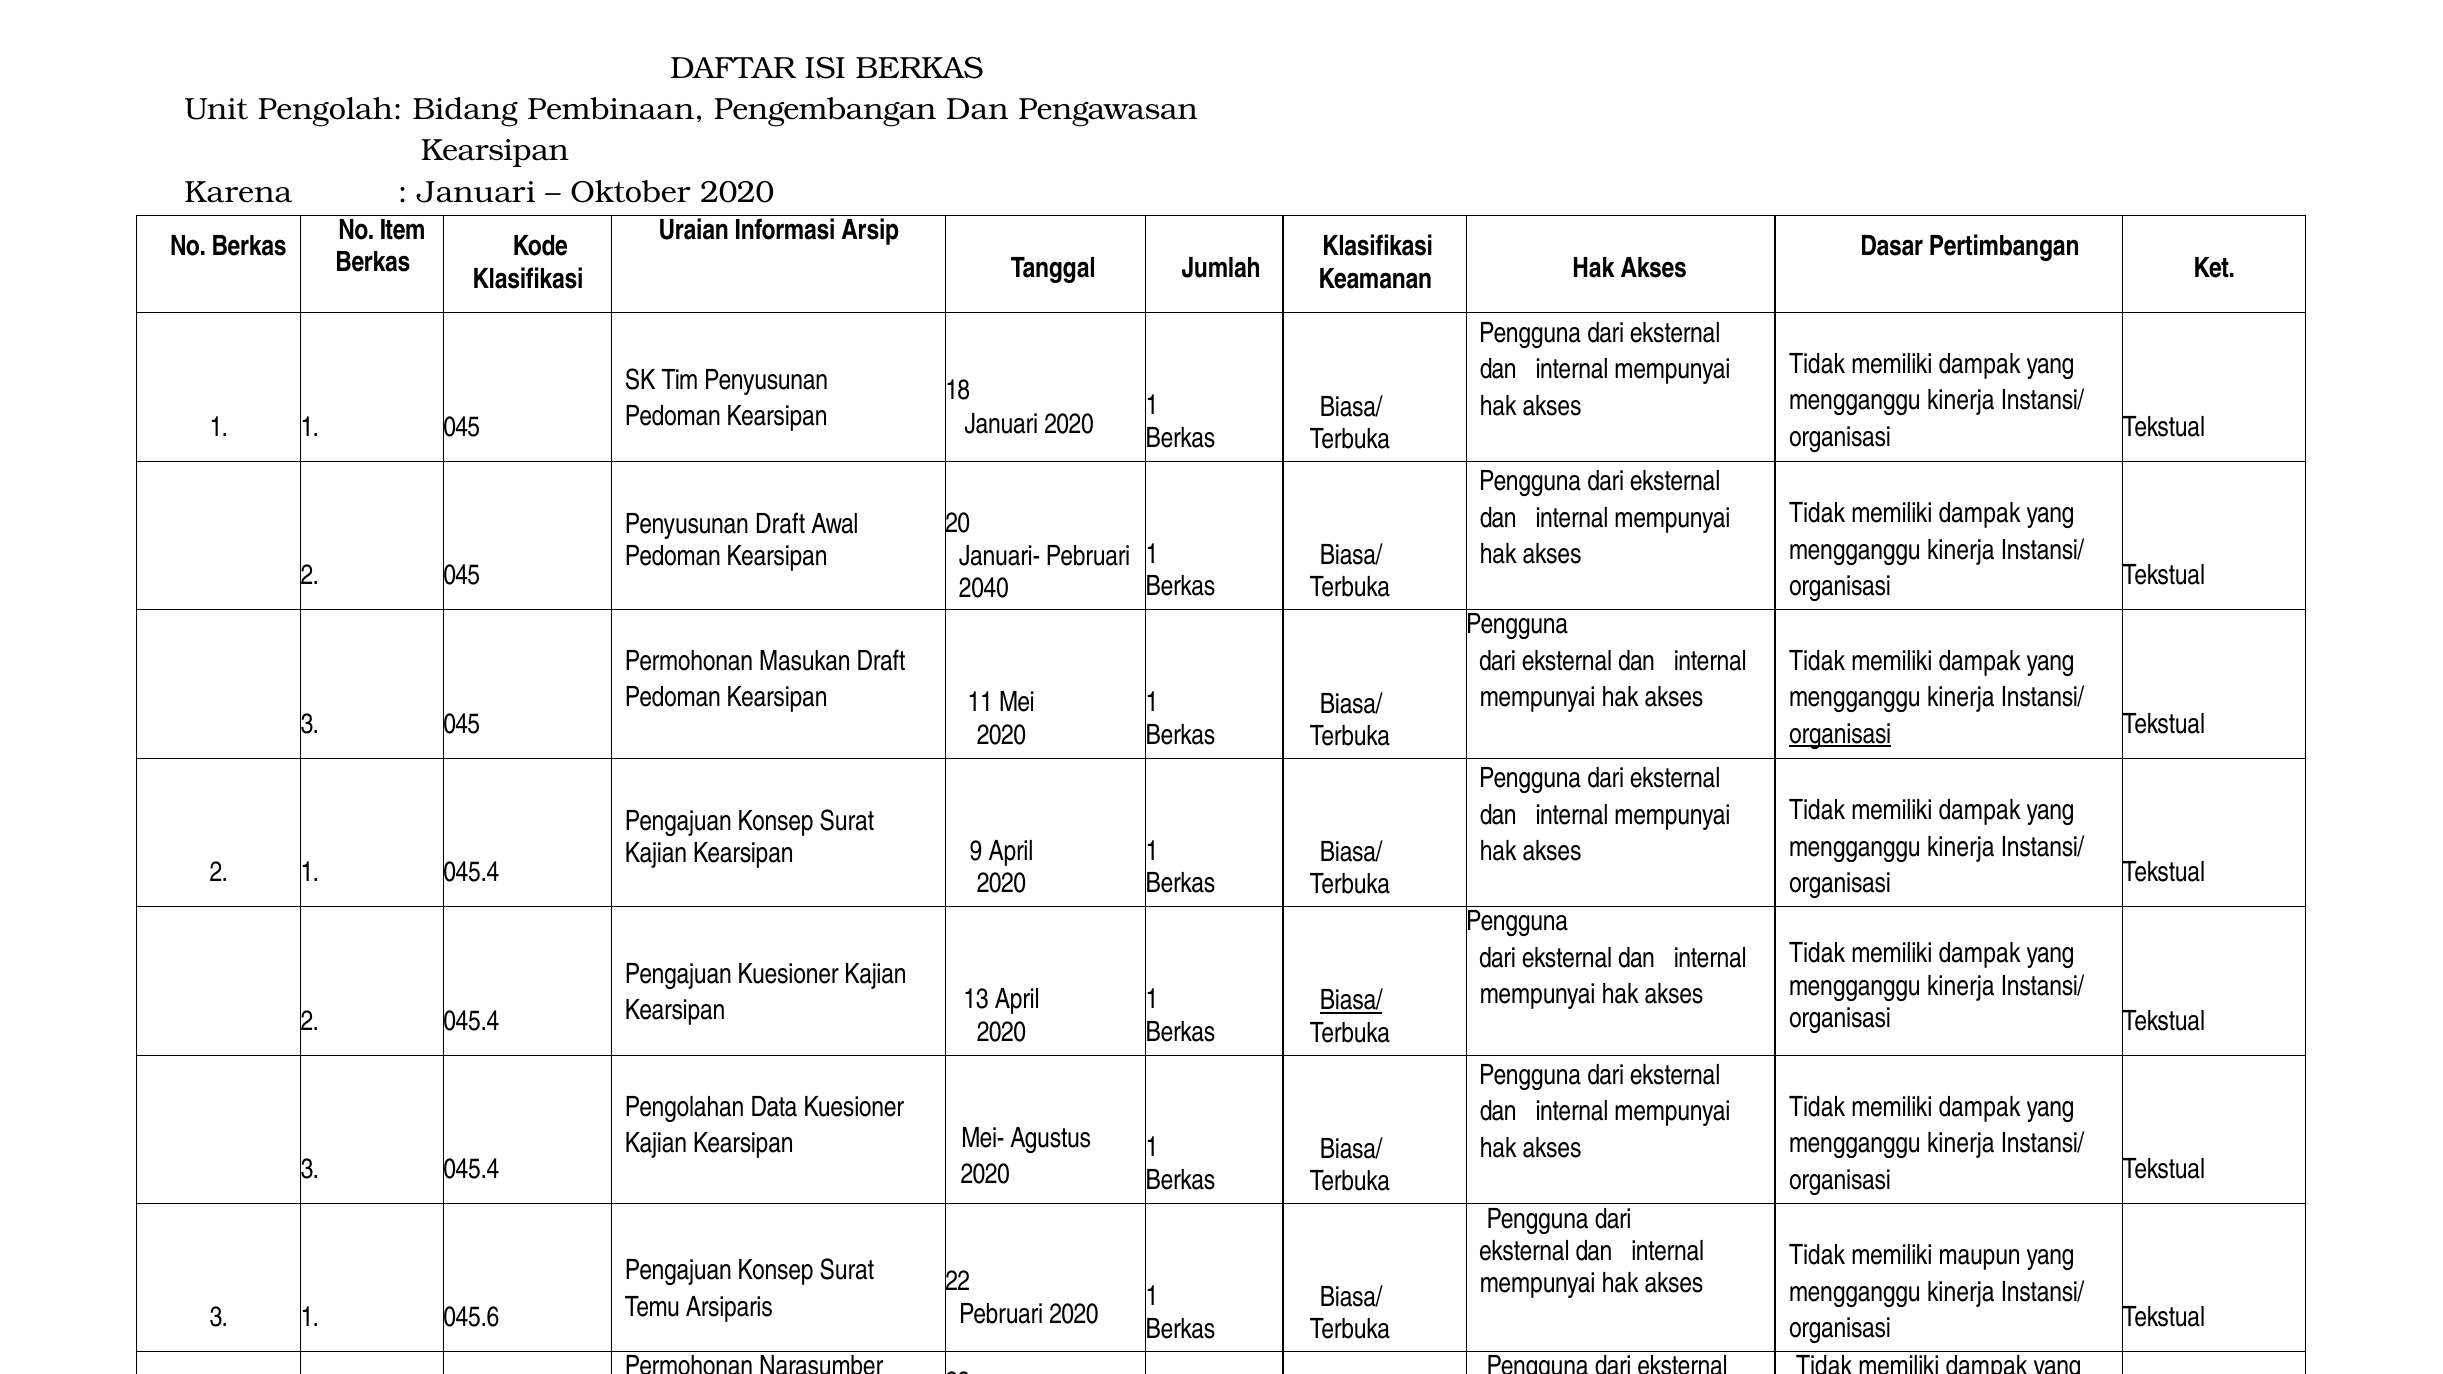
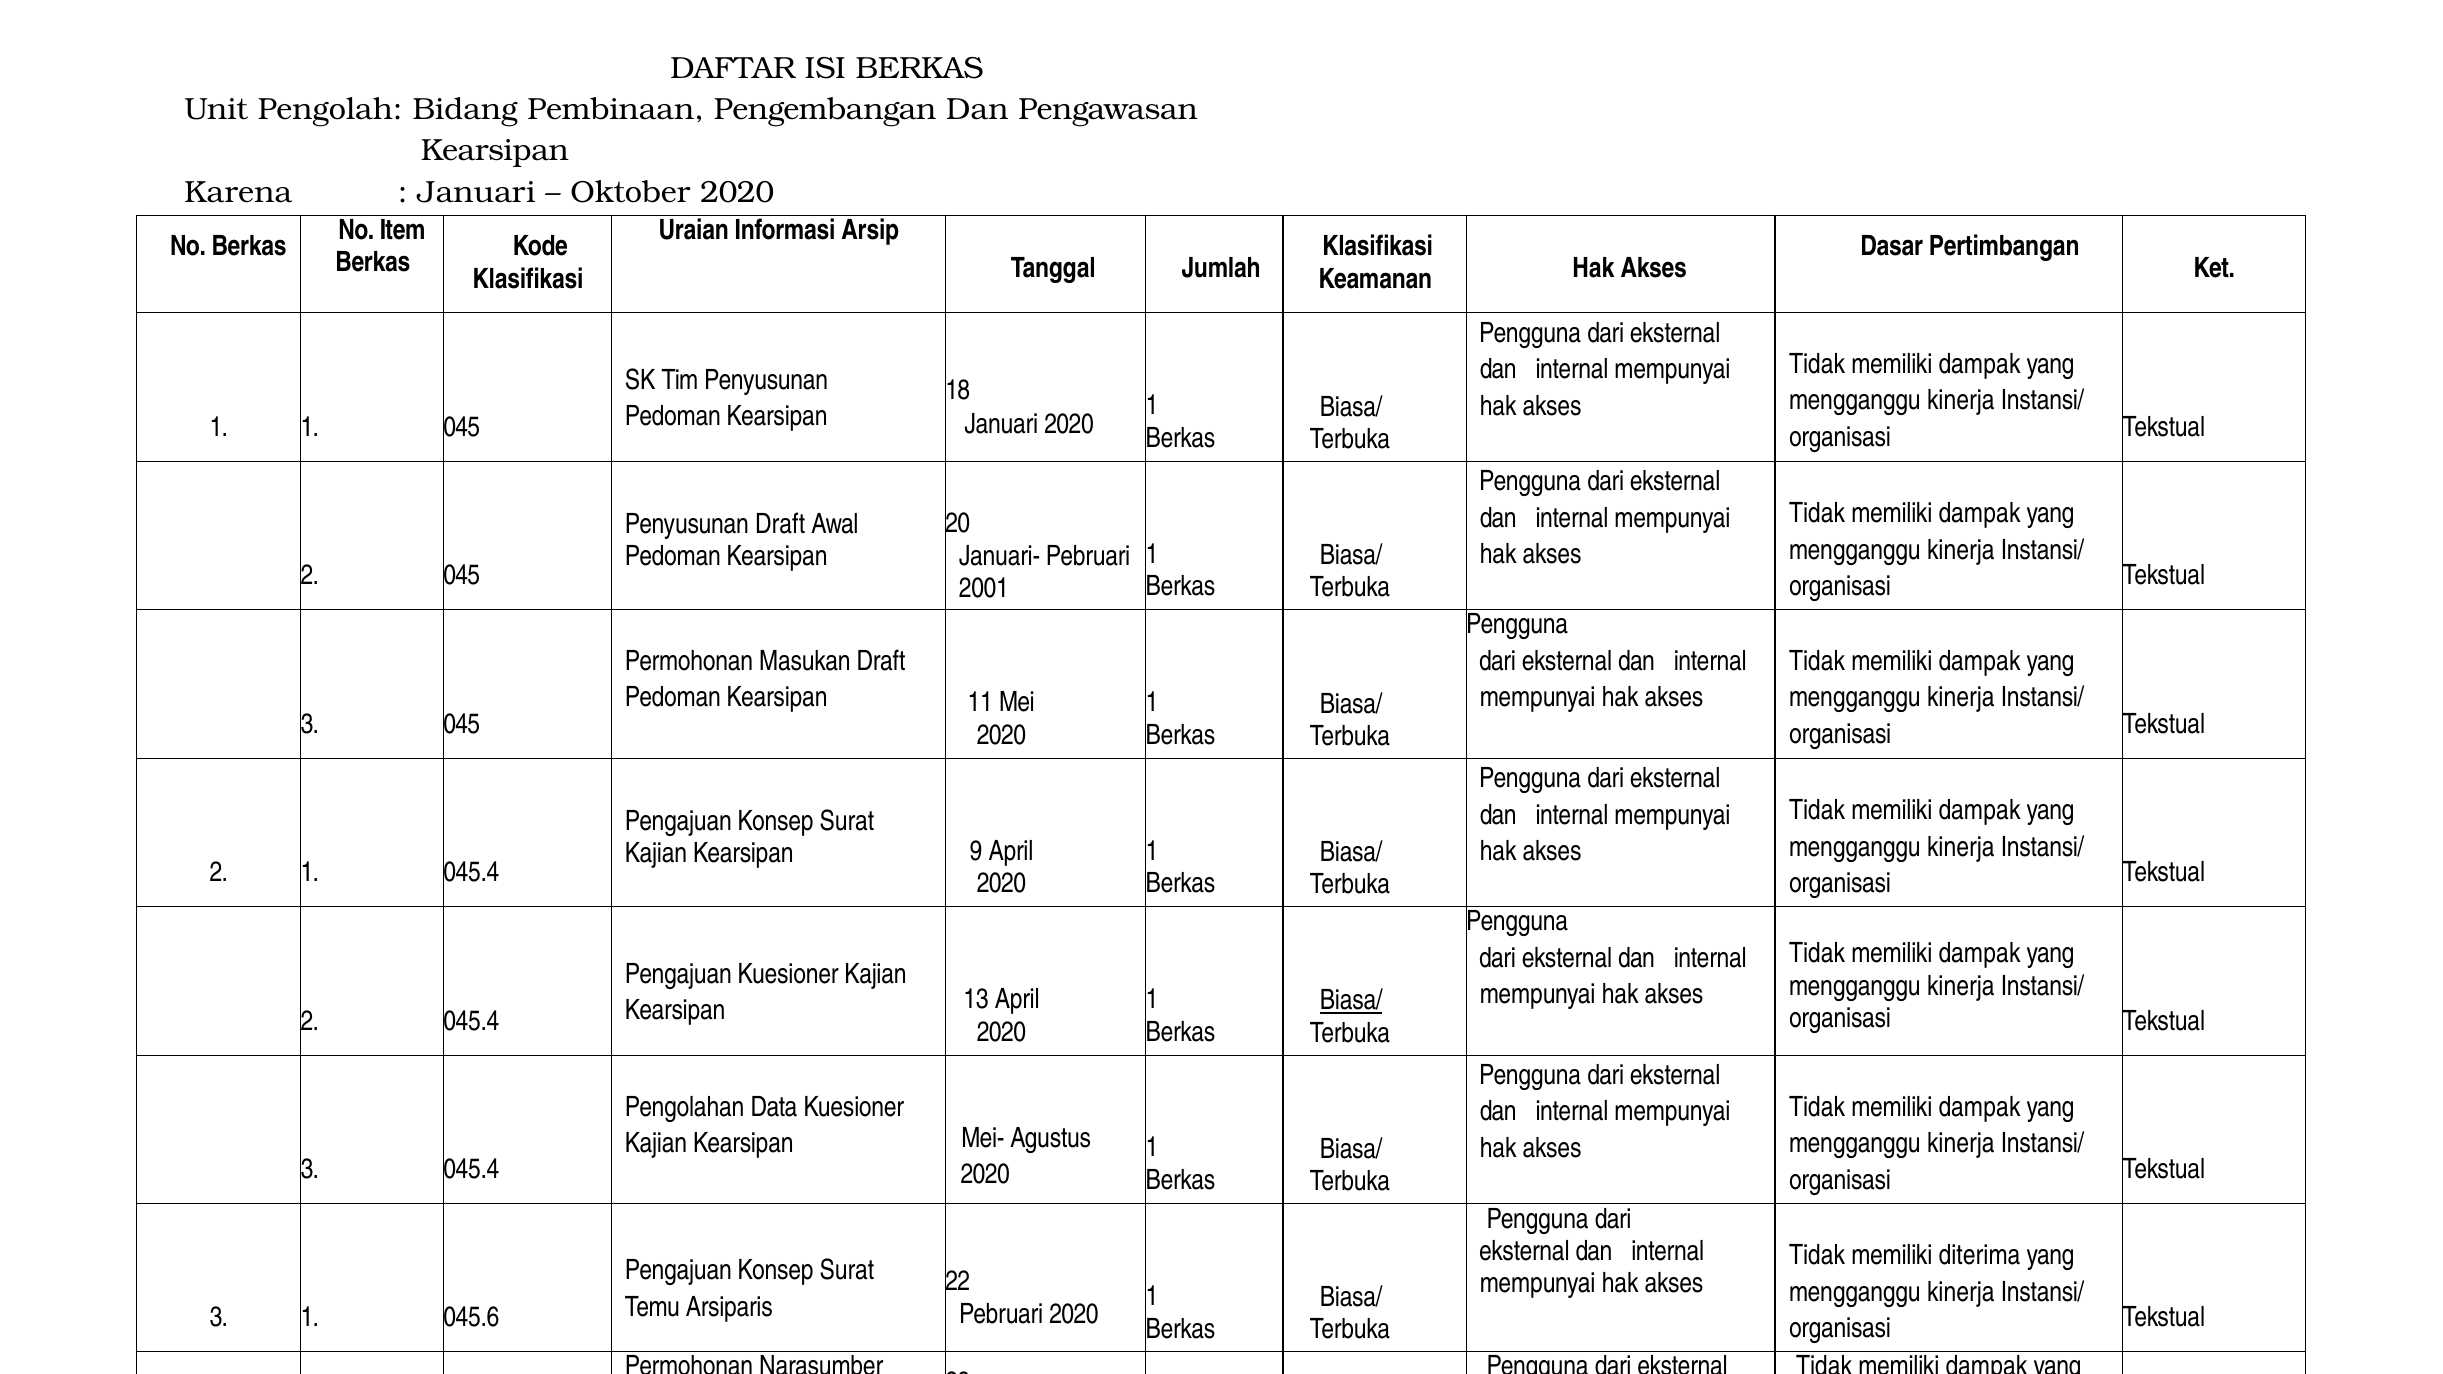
2040: 2040 -> 2001
organisasi at (1840, 734) underline: present -> none
maupun: maupun -> diterima
